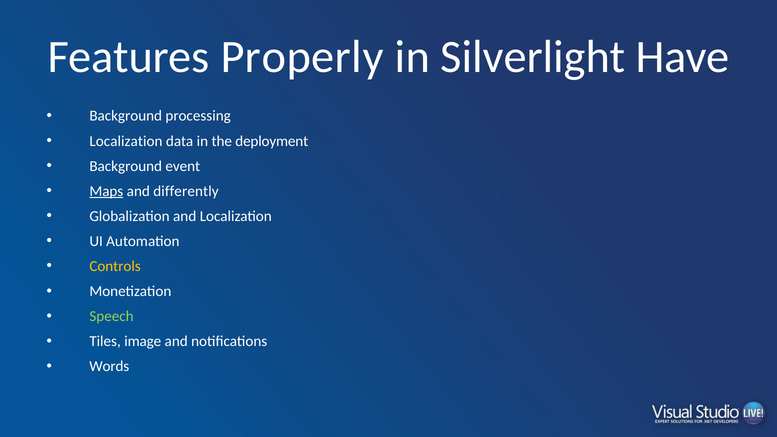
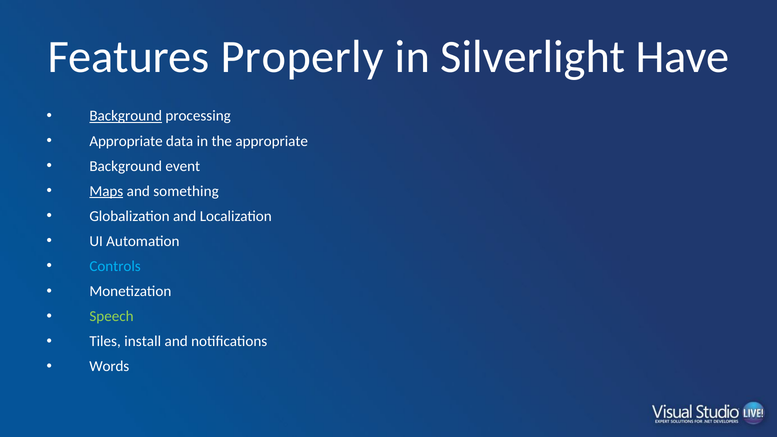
Background at (126, 116) underline: none -> present
Localization at (126, 141): Localization -> Appropriate
the deployment: deployment -> appropriate
differently: differently -> something
Controls colour: yellow -> light blue
image: image -> install
